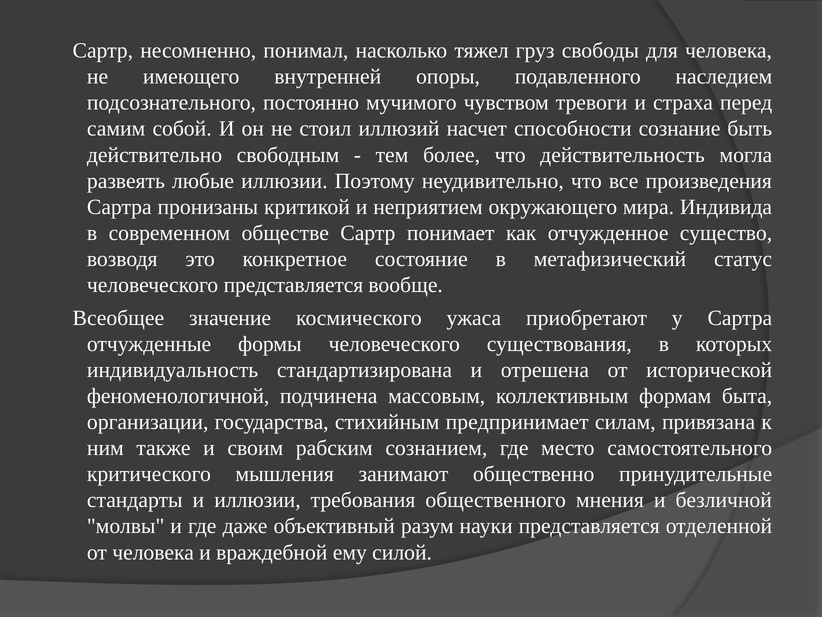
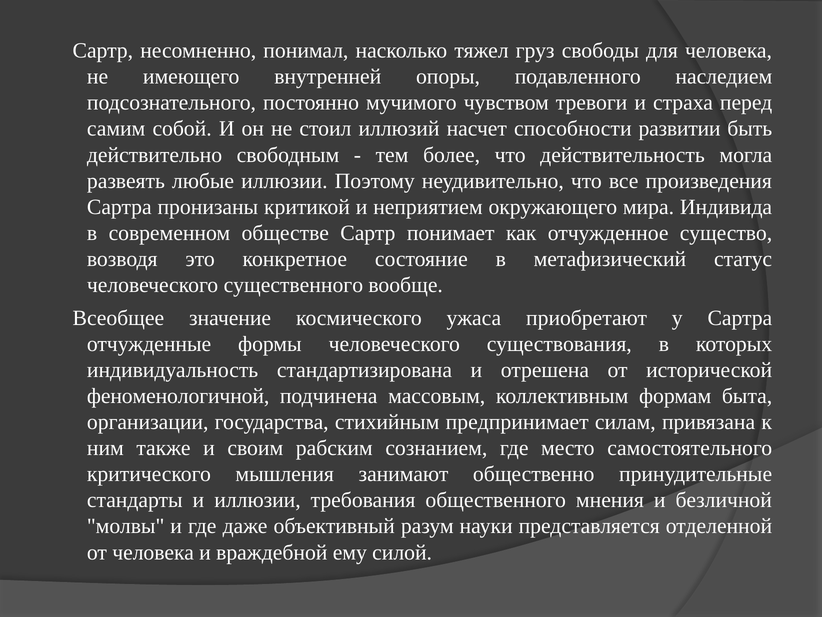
сознание: сознание -> развитии
человеческого представляется: представляется -> существенного
